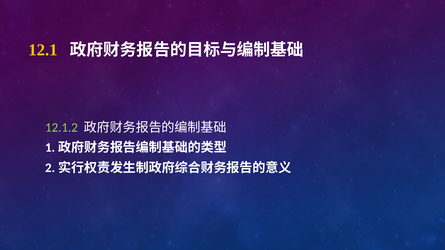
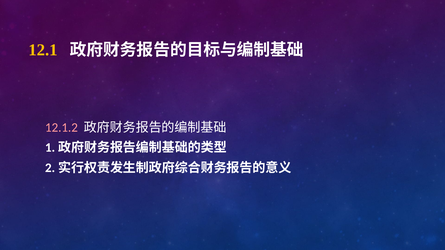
12.1.2 colour: light green -> pink
